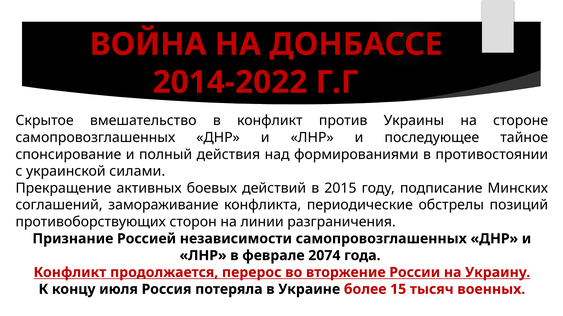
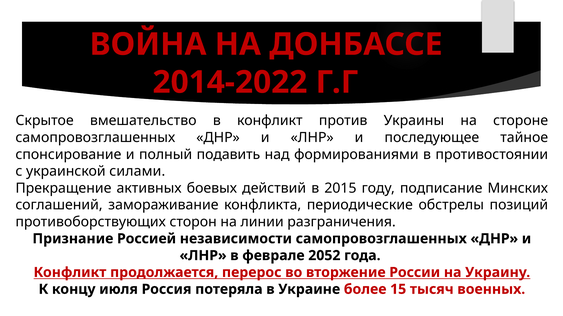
действия: действия -> подавить
2074: 2074 -> 2052
